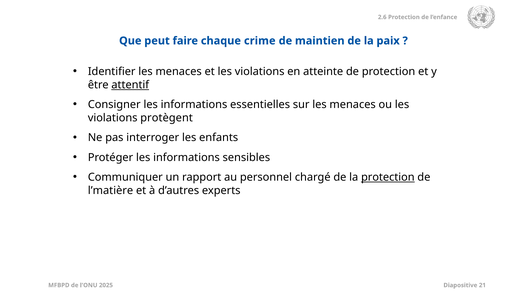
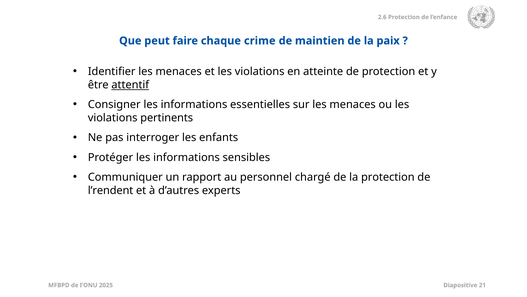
protègent: protègent -> pertinents
protection at (388, 177) underline: present -> none
l’matière: l’matière -> l’rendent
